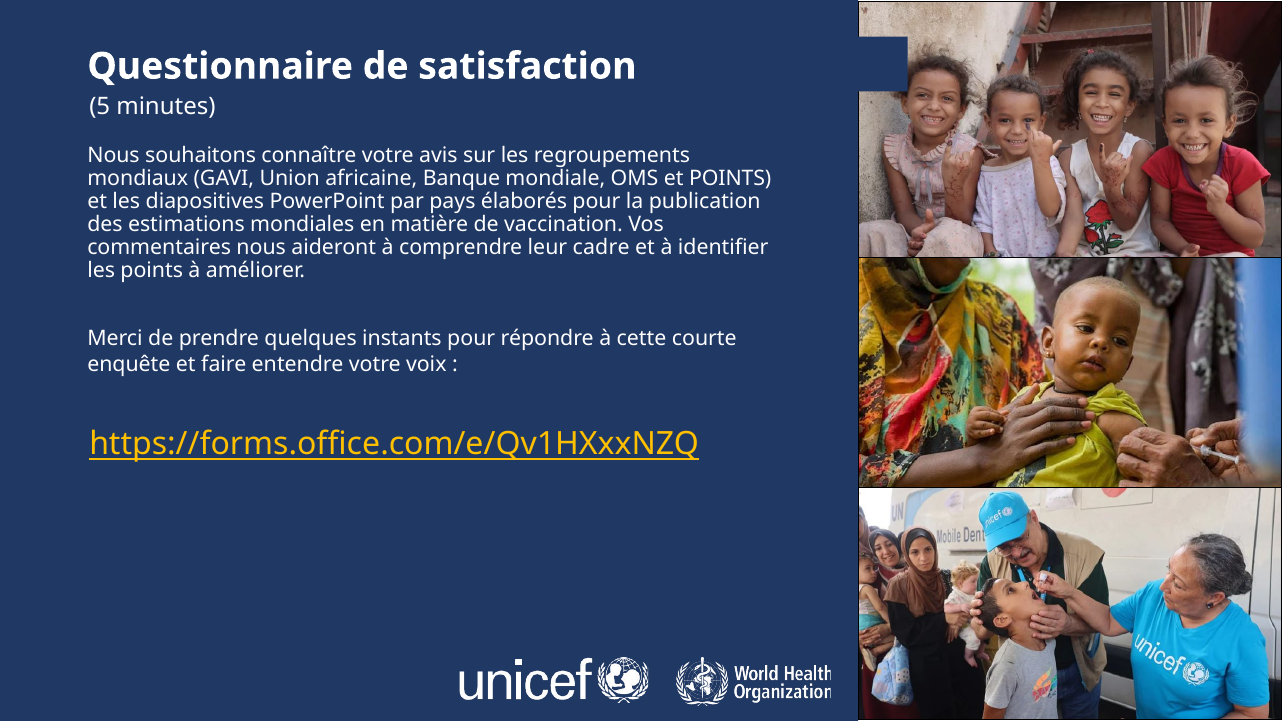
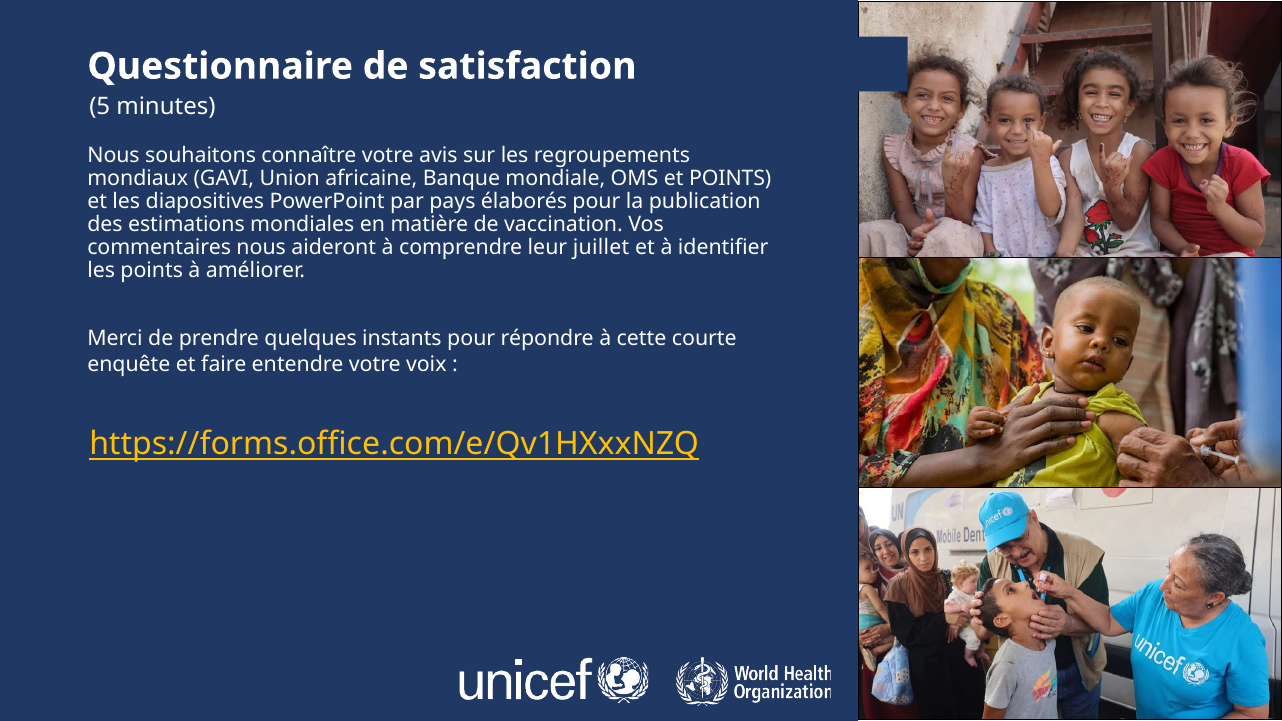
cadre: cadre -> juillet
